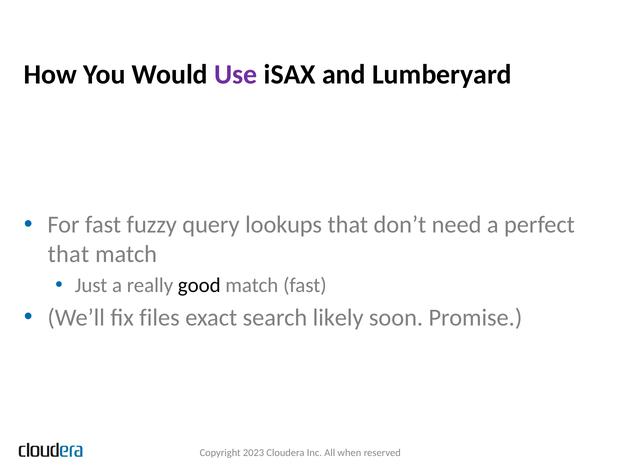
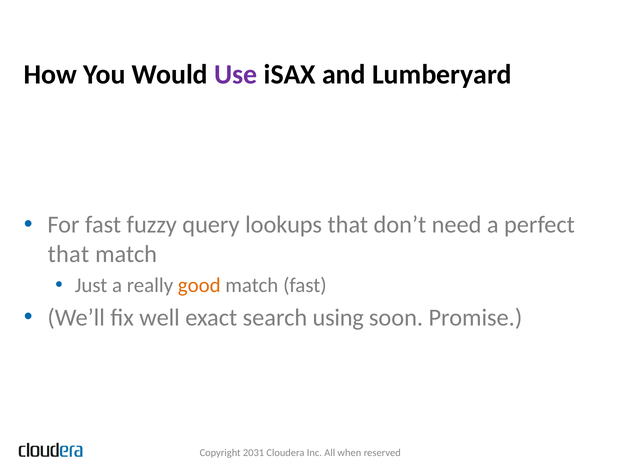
good colour: black -> orange
files: files -> well
likely: likely -> using
2023: 2023 -> 2031
